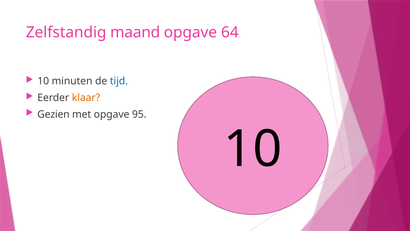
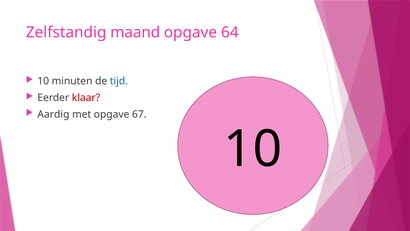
klaar colour: orange -> red
Gezien: Gezien -> Aardig
95: 95 -> 67
